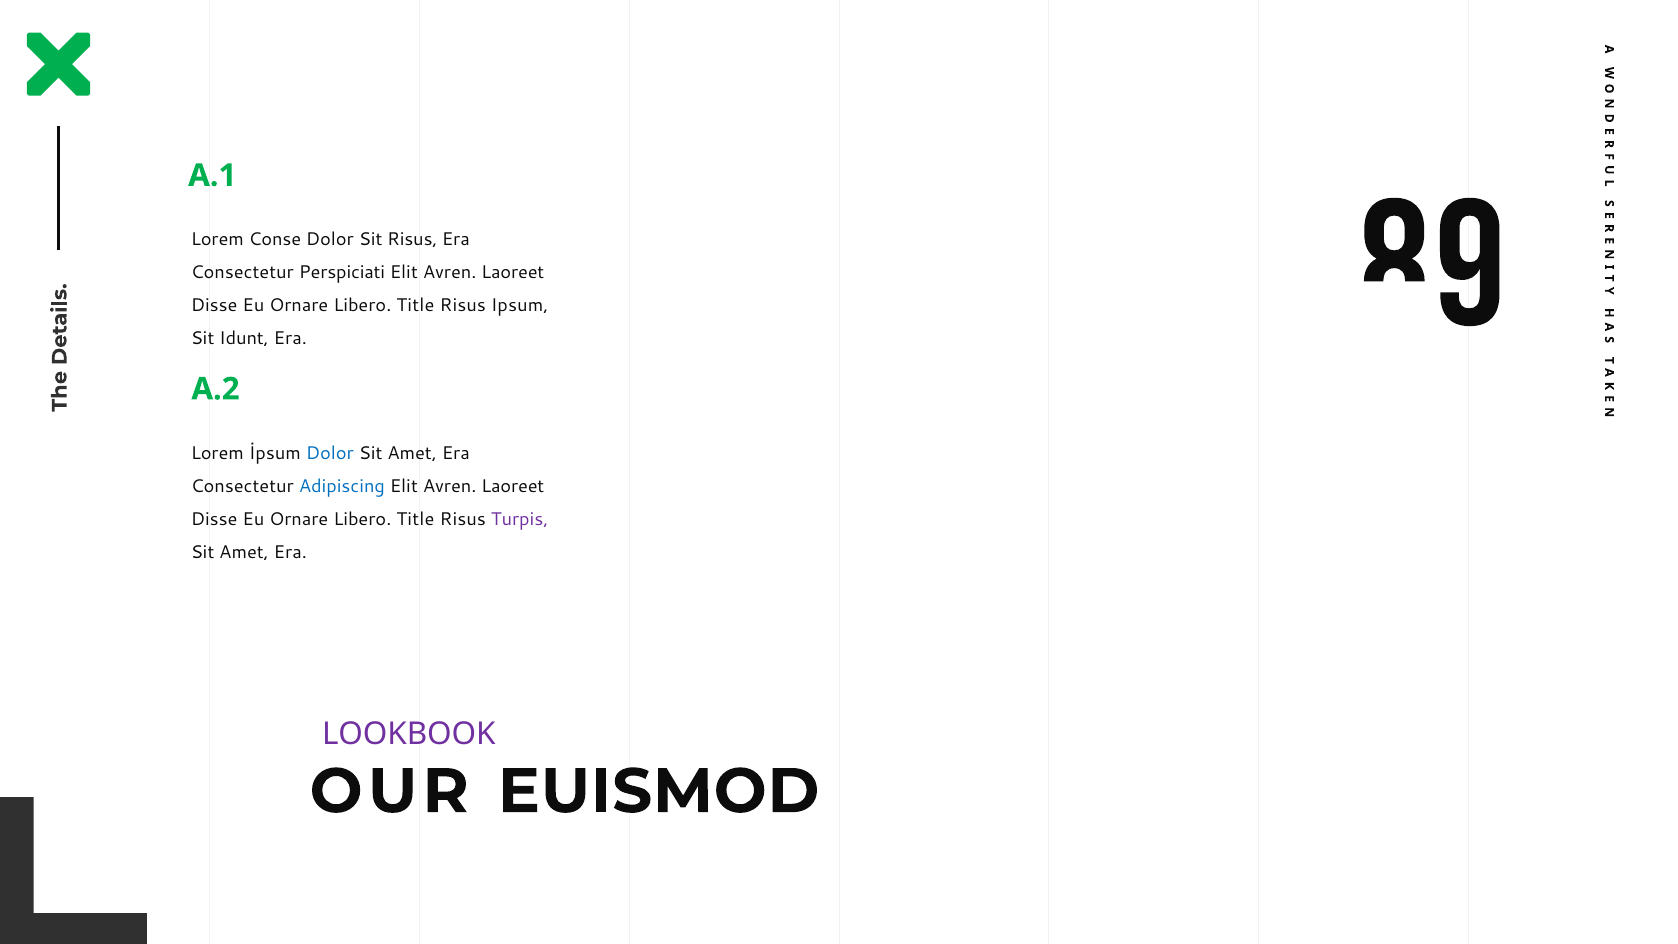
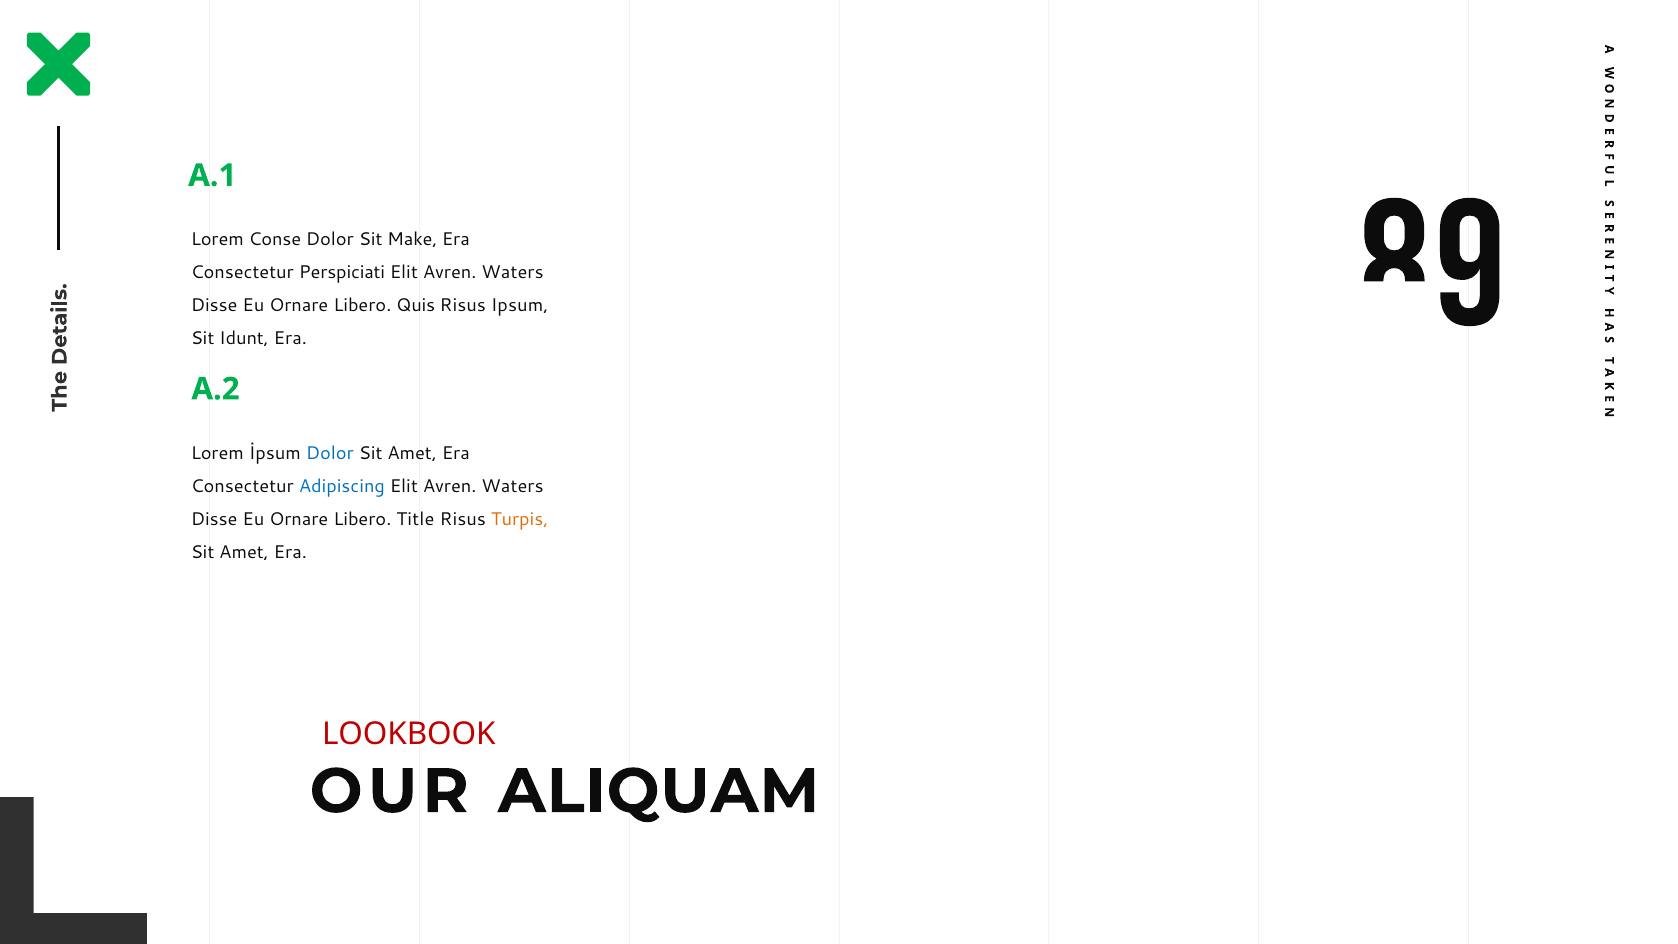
Sit Risus: Risus -> Make
Laoreet at (513, 273): Laoreet -> Waters
Title at (416, 306): Title -> Quis
Laoreet at (513, 486): Laoreet -> Waters
Turpis colour: purple -> orange
LOOKBOOK colour: purple -> red
EUISMOD: EUISMOD -> ALIQUAM
